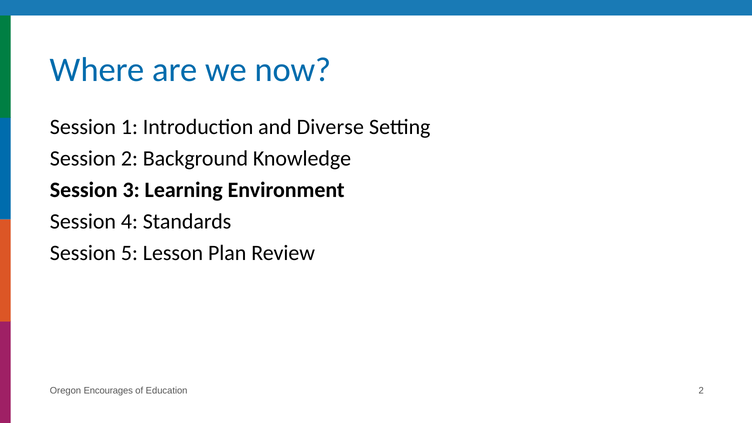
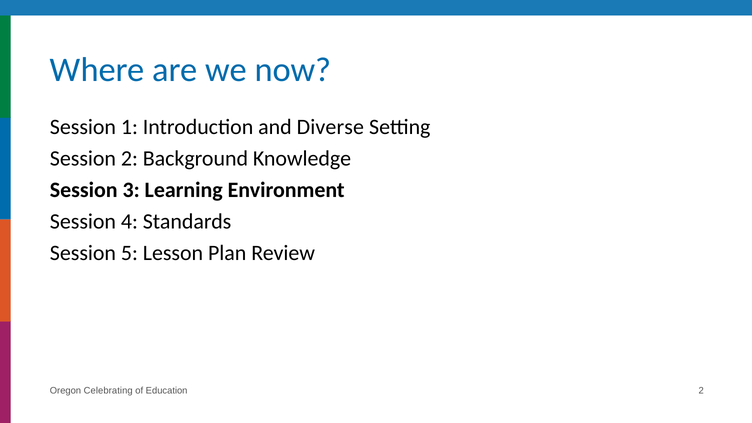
Encourages: Encourages -> Celebrating
